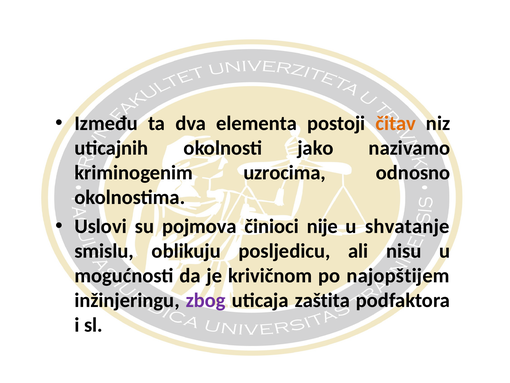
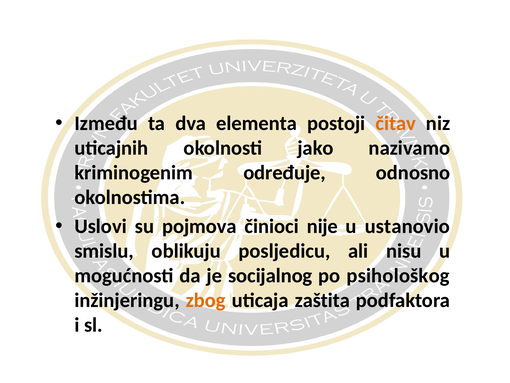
uzrocima: uzrocima -> određuje
shvatanje: shvatanje -> ustanovio
krivičnom: krivičnom -> socijalnog
najopštijem: najopštijem -> psihološkog
zbog colour: purple -> orange
